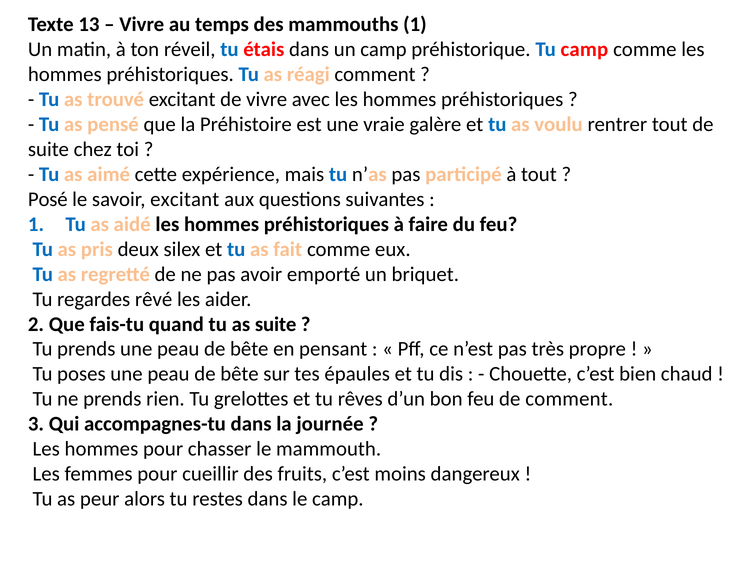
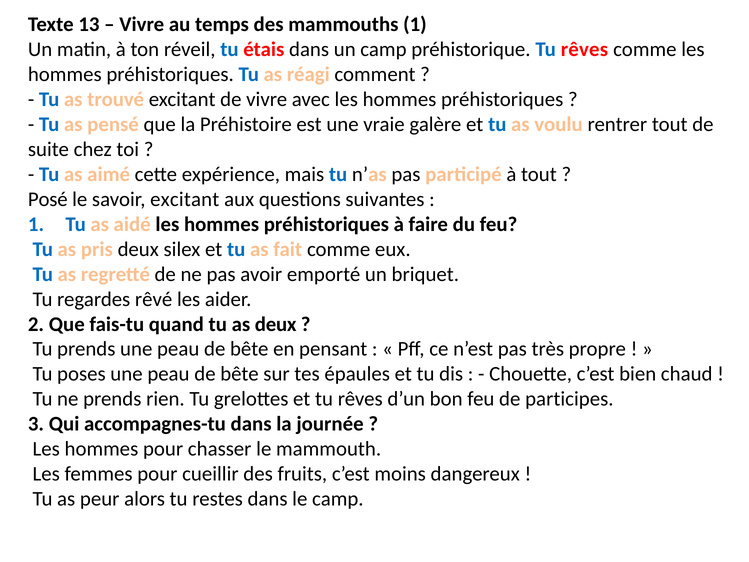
préhistorique Tu camp: camp -> rêves
as suite: suite -> deux
de comment: comment -> participes
